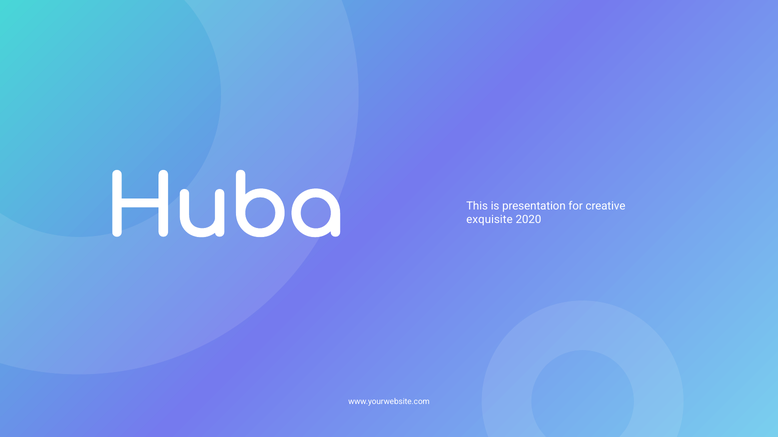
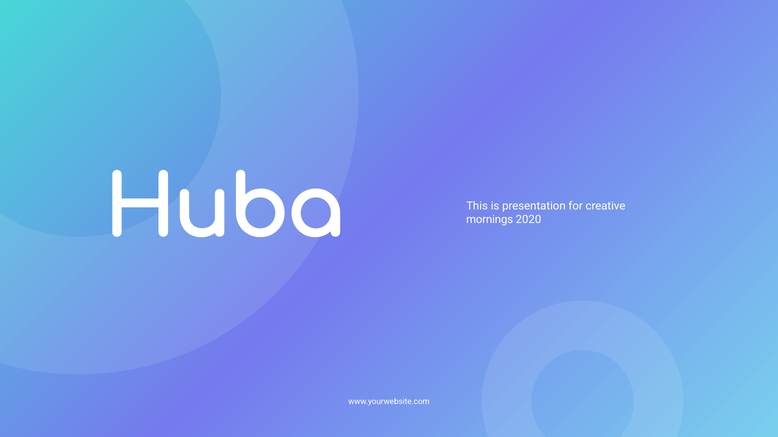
exquisite: exquisite -> mornings
